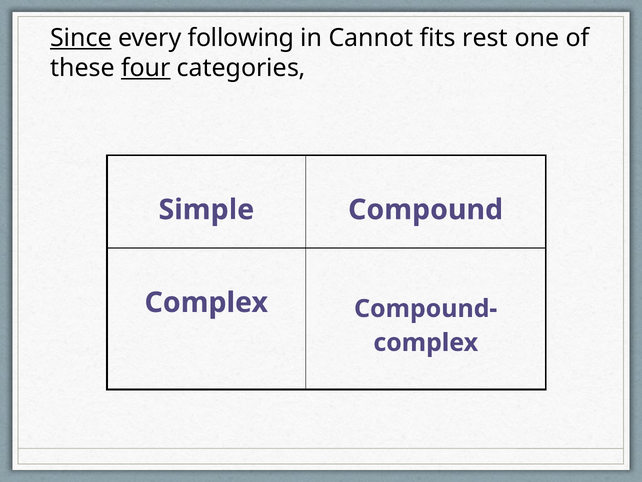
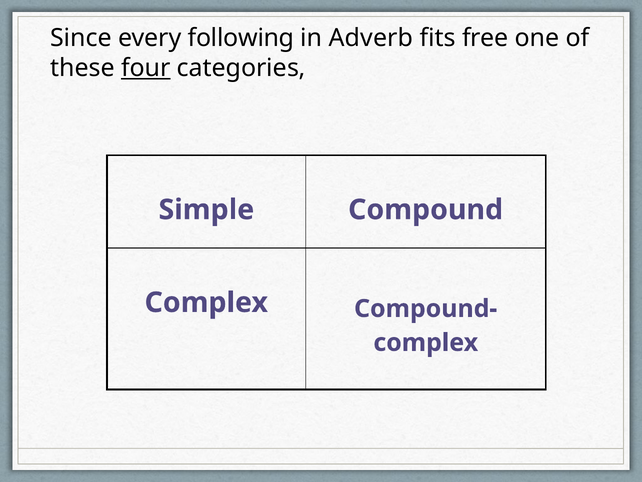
Since underline: present -> none
Cannot: Cannot -> Adverb
rest: rest -> free
